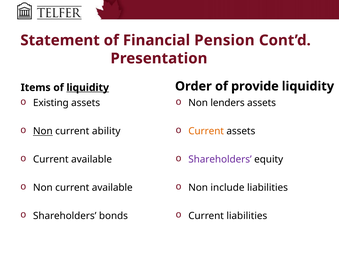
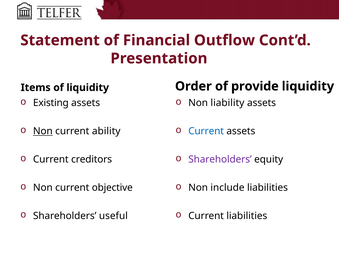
Pension: Pension -> Outflow
liquidity at (88, 88) underline: present -> none
lenders: lenders -> liability
Current at (206, 131) colour: orange -> blue
available at (92, 160): available -> creditors
Non current available: available -> objective
bonds: bonds -> useful
